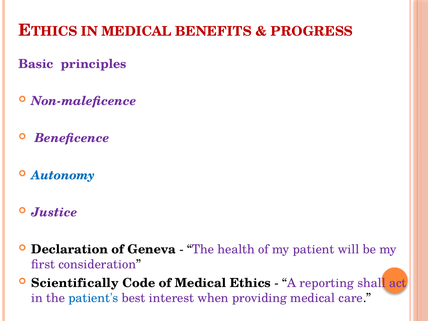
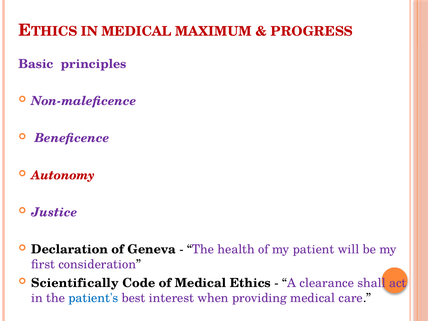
BENEFITS: BENEFITS -> MAXIMUM
Autonomy colour: blue -> red
reporting: reporting -> clearance
